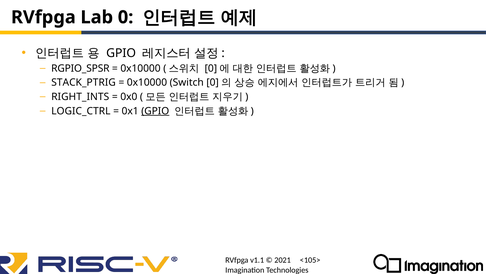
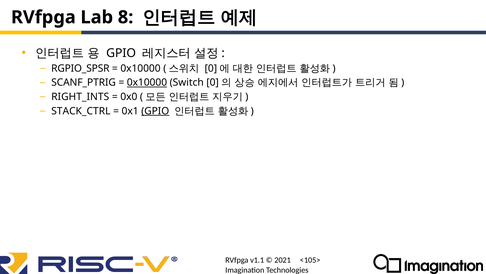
0: 0 -> 8
STACK_PTRIG: STACK_PTRIG -> SCANF_PTRIG
0x10000 at (147, 82) underline: none -> present
LOGIC_CTRL: LOGIC_CTRL -> STACK_CTRL
